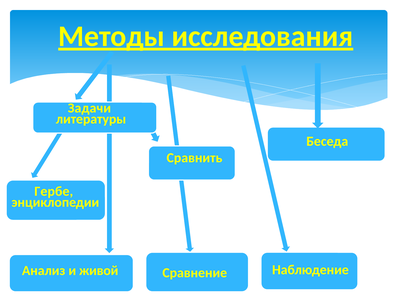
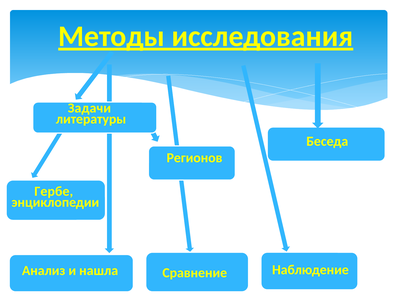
Сравнить: Сравнить -> Регионов
живой: живой -> нашла
